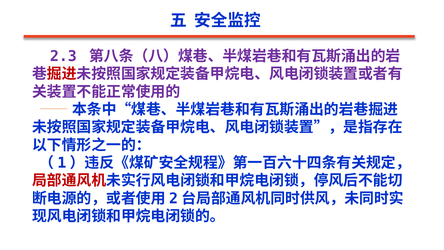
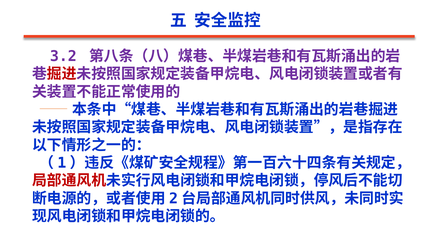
2.3: 2.3 -> 3.2
